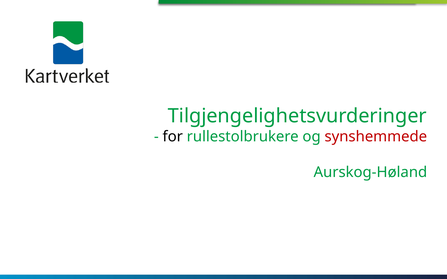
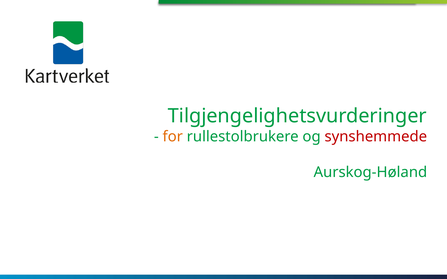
for colour: black -> orange
